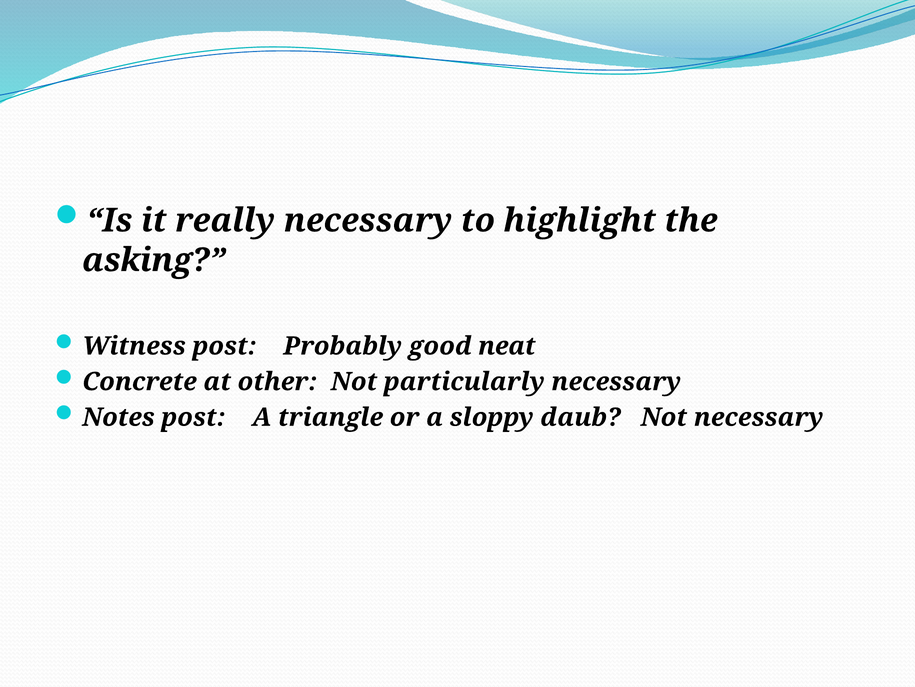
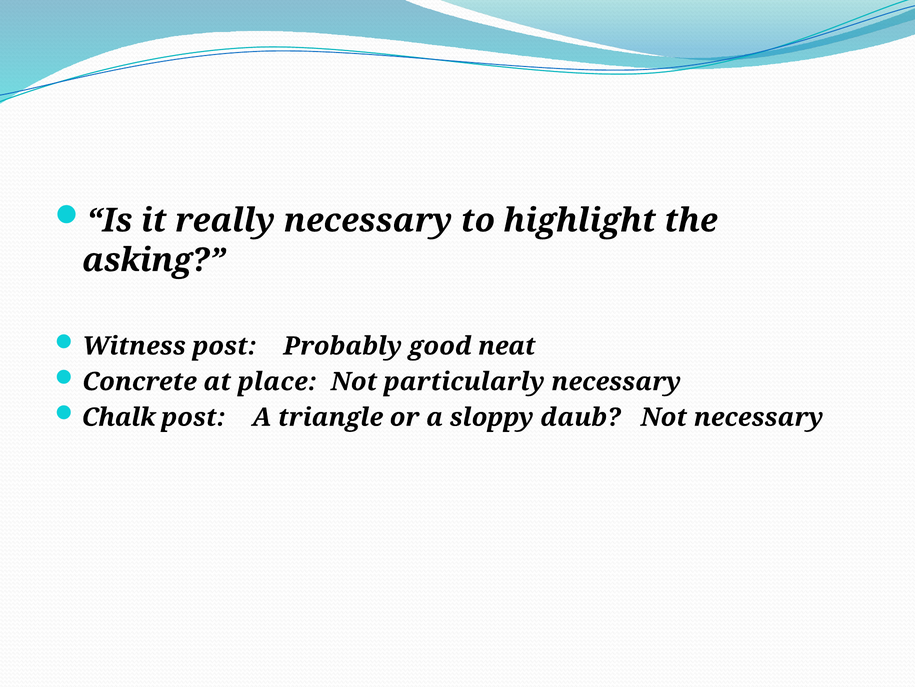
other: other -> place
Notes: Notes -> Chalk
